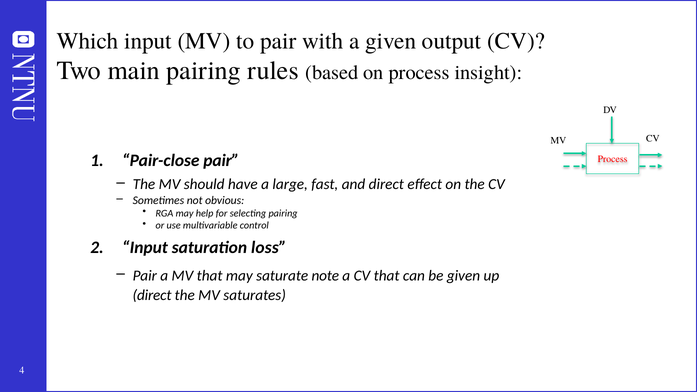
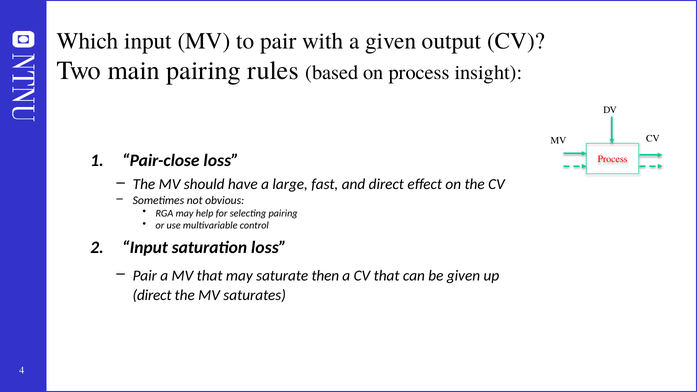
Pair-close pair: pair -> loss
note: note -> then
